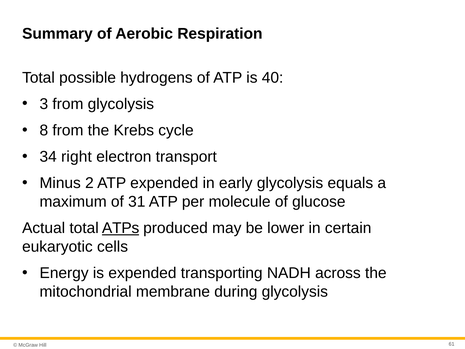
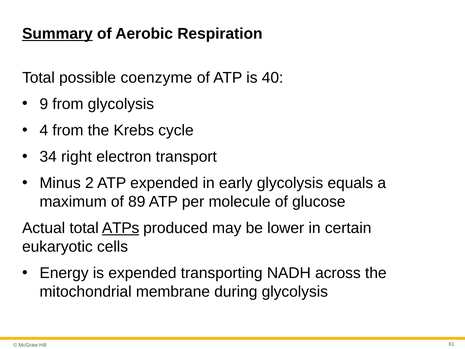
Summary underline: none -> present
hydrogens: hydrogens -> coenzyme
3: 3 -> 9
8: 8 -> 4
31: 31 -> 89
